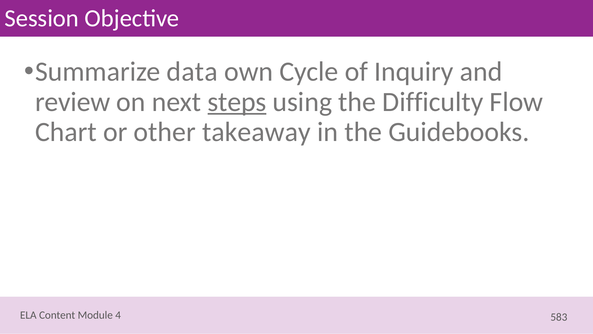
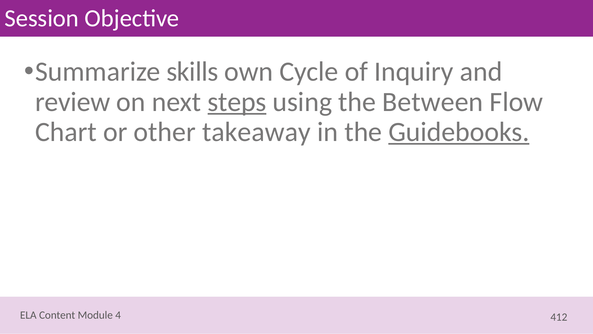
data: data -> skills
Difficulty: Difficulty -> Between
Guidebooks underline: none -> present
583: 583 -> 412
